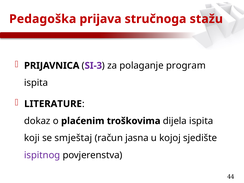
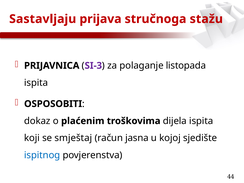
Pedagoška: Pedagoška -> Sastavljaju
program: program -> listopada
LITERATURE: LITERATURE -> OSPOSOBITI
ispitnog colour: purple -> blue
